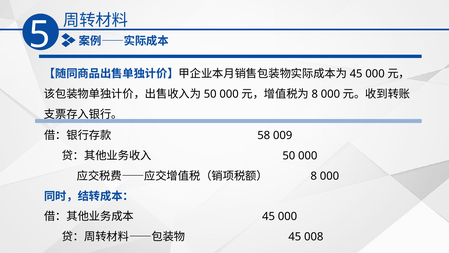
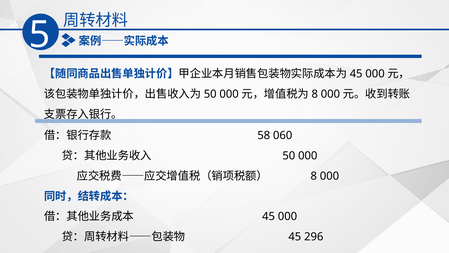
009: 009 -> 060
008: 008 -> 296
